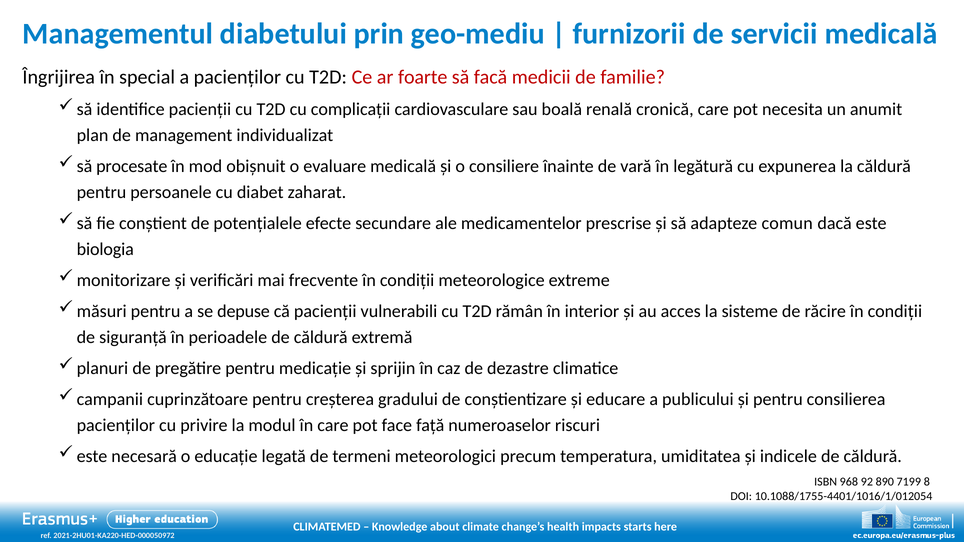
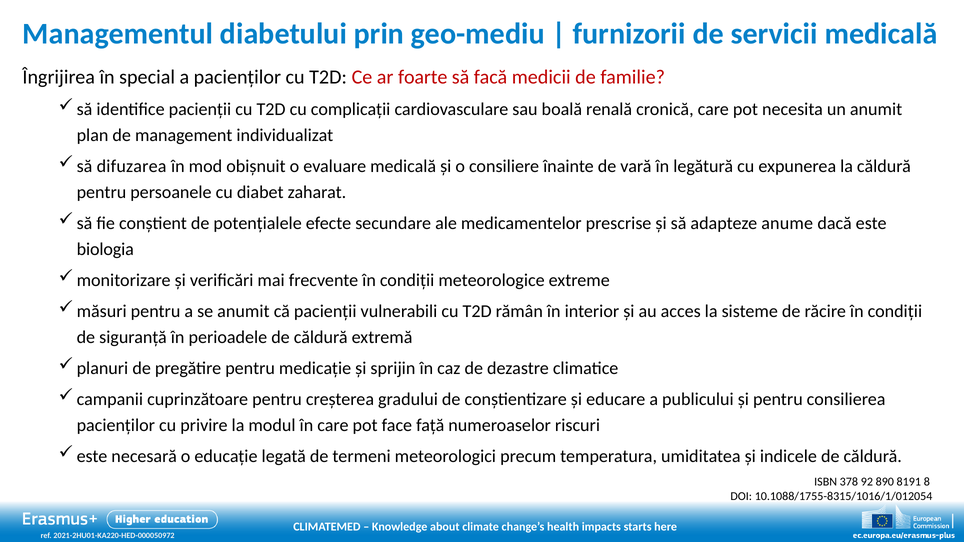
procesate: procesate -> difuzarea
comun: comun -> anume
se depuse: depuse -> anumit
968: 968 -> 378
7199: 7199 -> 8191
10.1088/1755-4401/1016/1/012054: 10.1088/1755-4401/1016/1/012054 -> 10.1088/1755-8315/1016/1/012054
